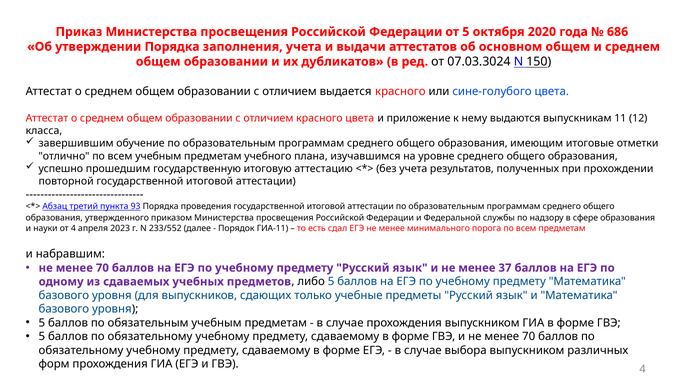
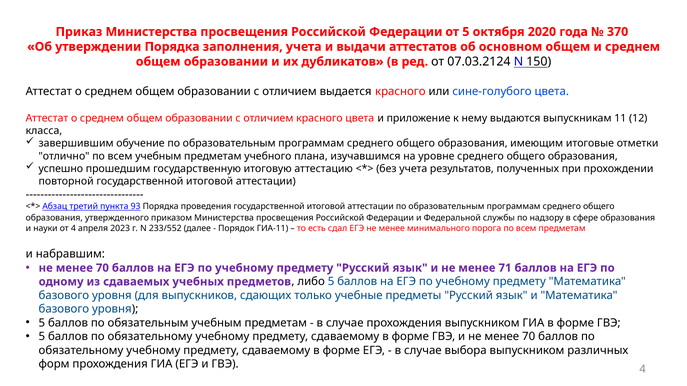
686: 686 -> 370
07.03.3024: 07.03.3024 -> 07.03.2124
37: 37 -> 71
